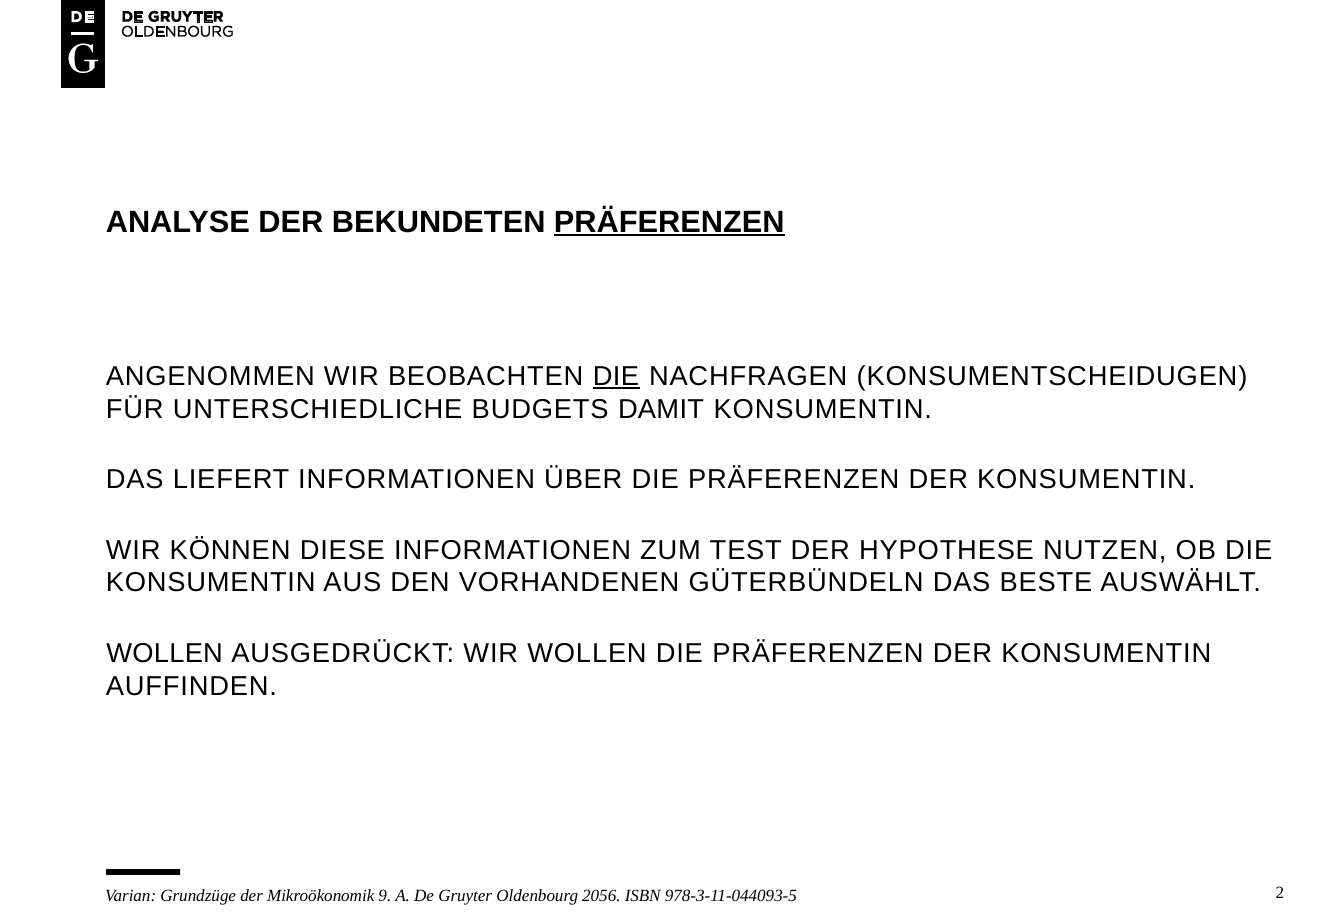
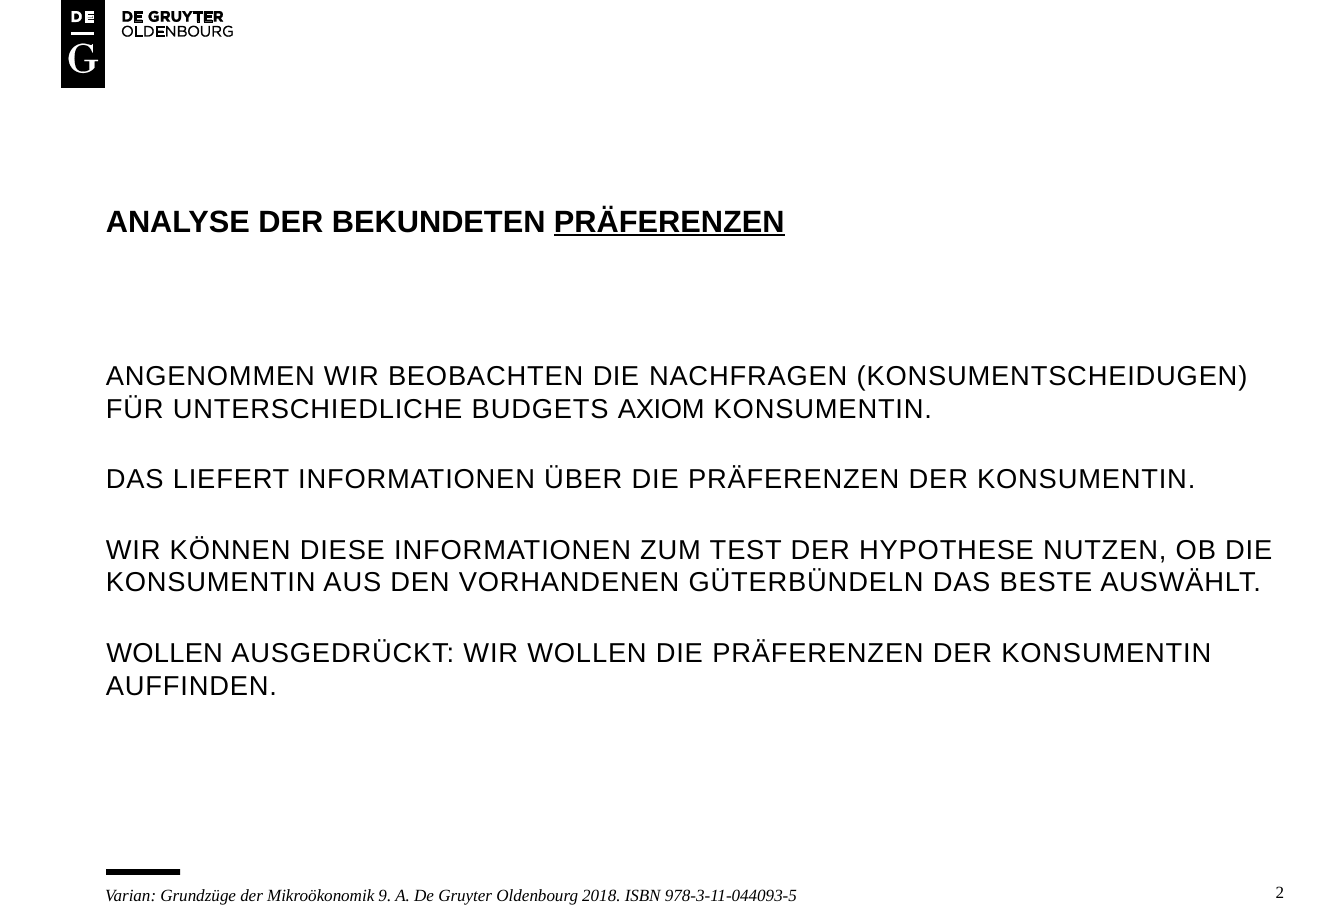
DIE at (616, 376) underline: present -> none
DAMIT: DAMIT -> AXIOM
2056: 2056 -> 2018
